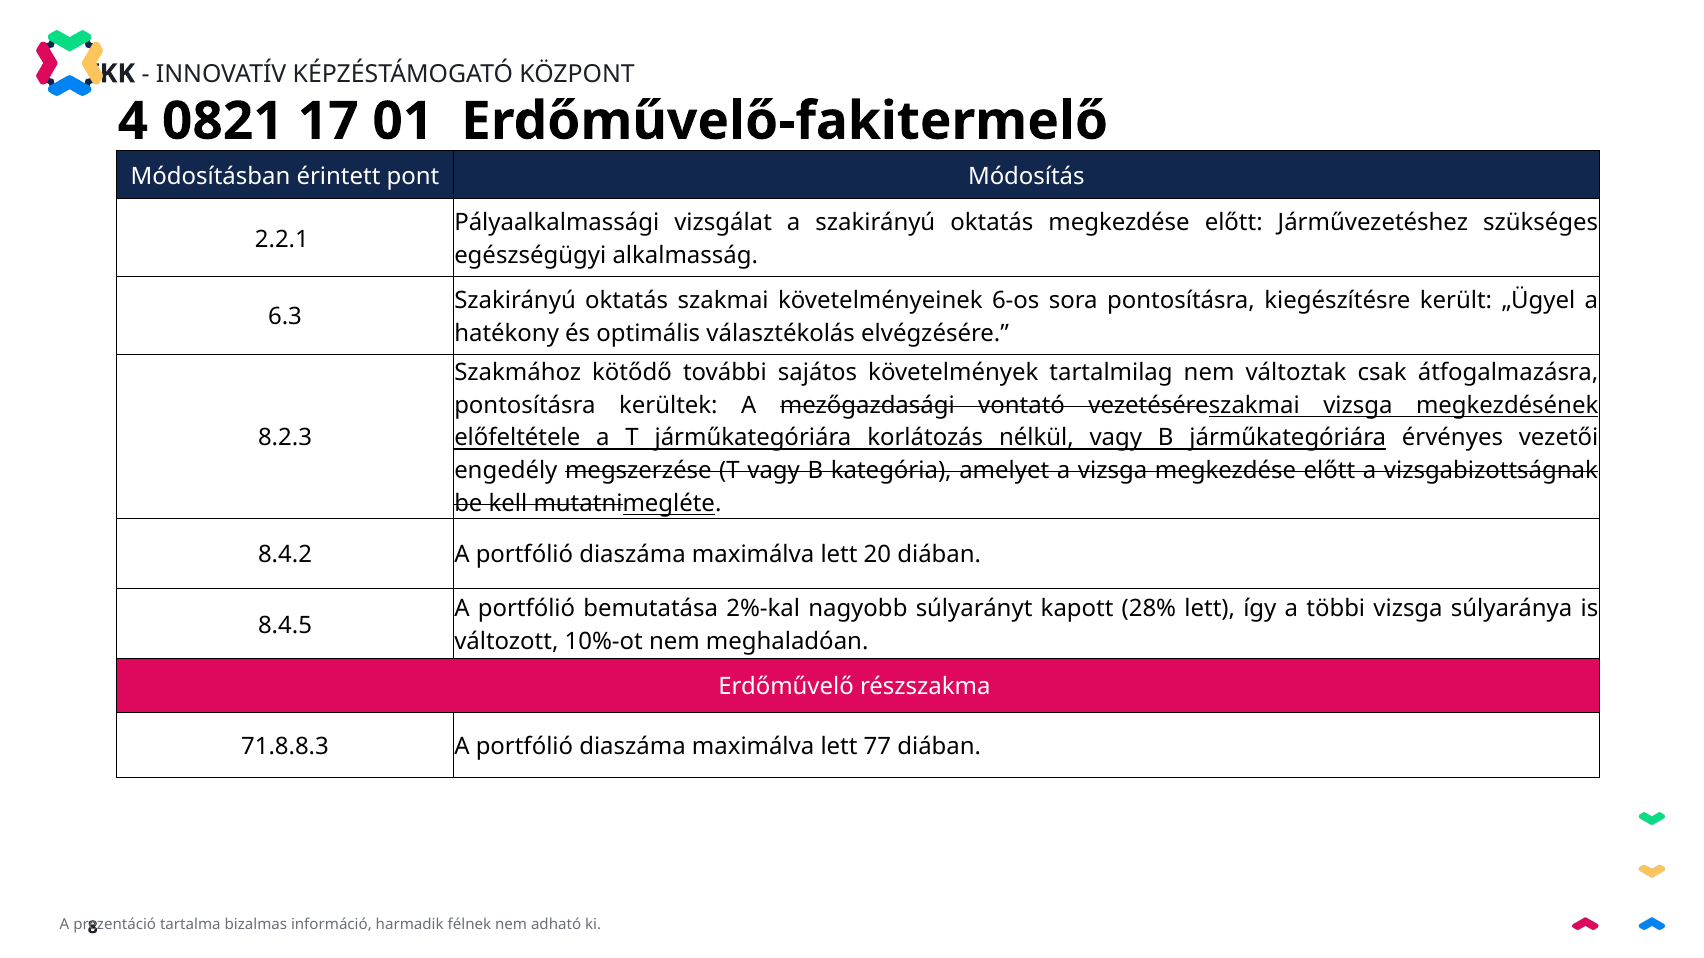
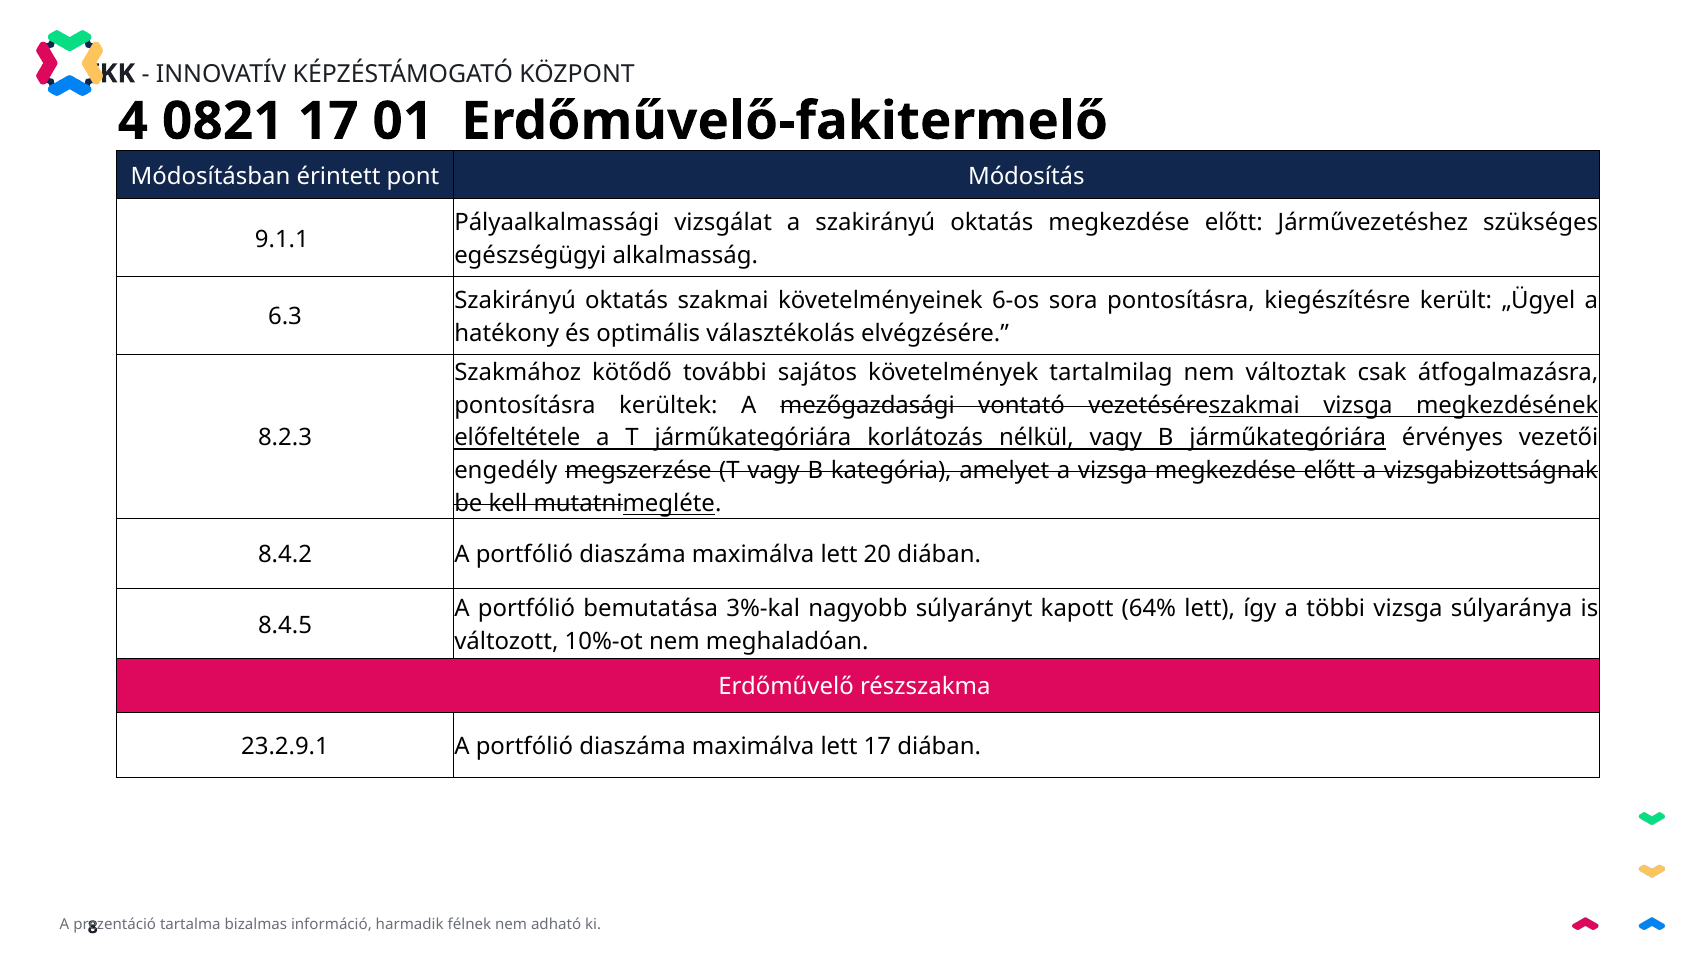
2.2.1: 2.2.1 -> 9.1.1
2%-kal: 2%-kal -> 3%-kal
28%: 28% -> 64%
71.8.8.3: 71.8.8.3 -> 23.2.9.1
lett 77: 77 -> 17
